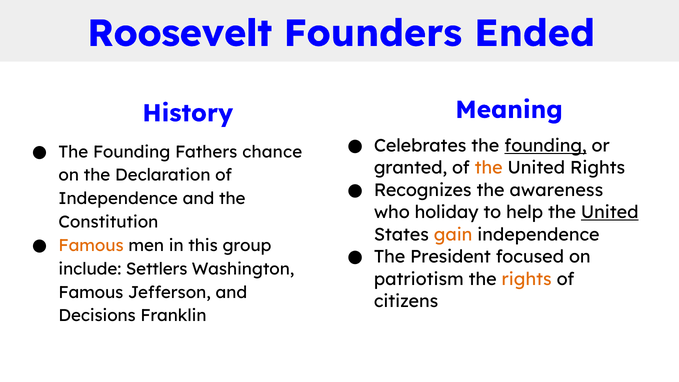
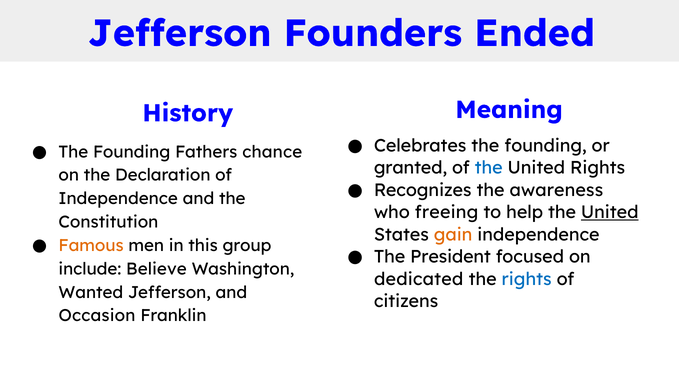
Roosevelt at (180, 33): Roosevelt -> Jefferson
founding at (546, 146) underline: present -> none
the at (489, 168) colour: orange -> blue
holiday: holiday -> freeing
Settlers: Settlers -> Believe
patriotism: patriotism -> dedicated
rights at (527, 279) colour: orange -> blue
Famous at (91, 292): Famous -> Wanted
Decisions: Decisions -> Occasion
